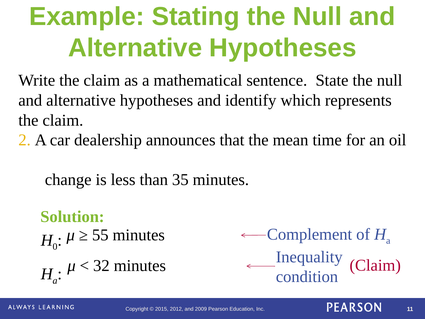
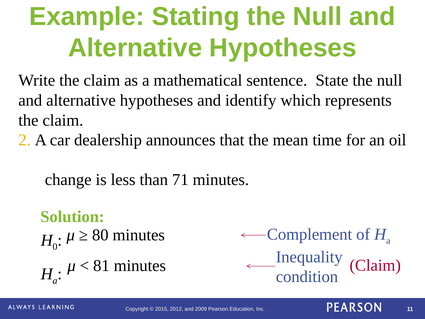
35: 35 -> 71
55: 55 -> 80
32: 32 -> 81
